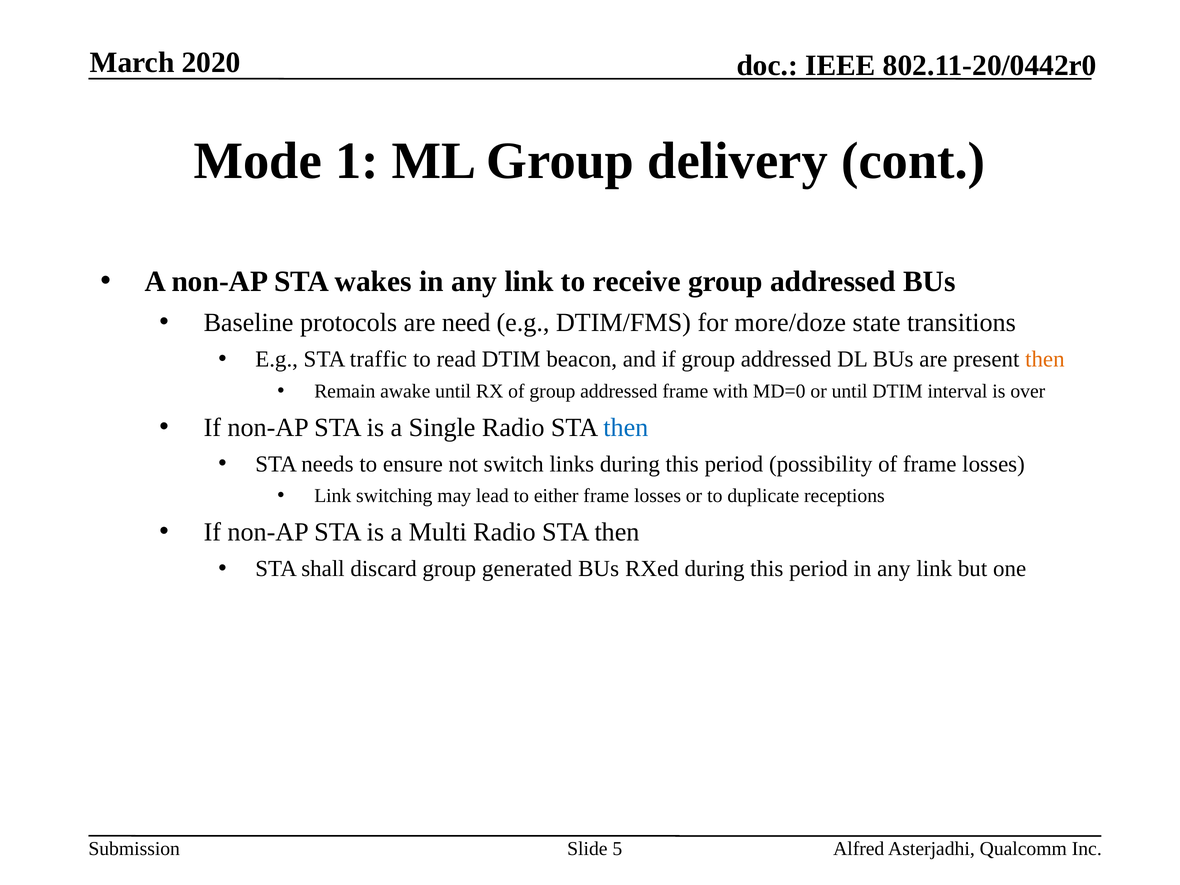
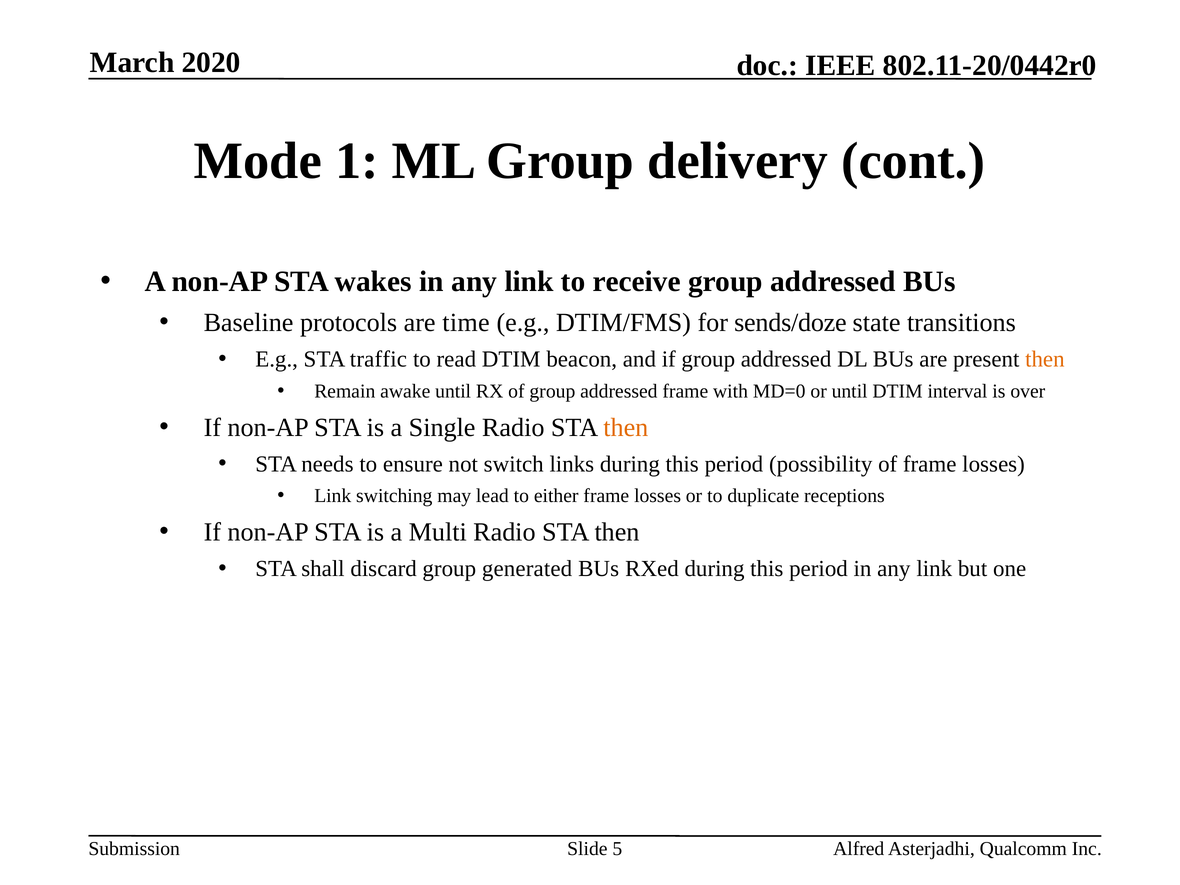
need: need -> time
more/doze: more/doze -> sends/doze
then at (626, 427) colour: blue -> orange
